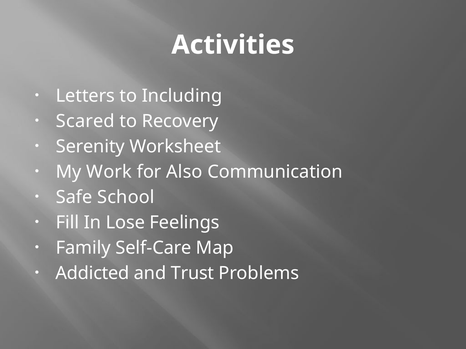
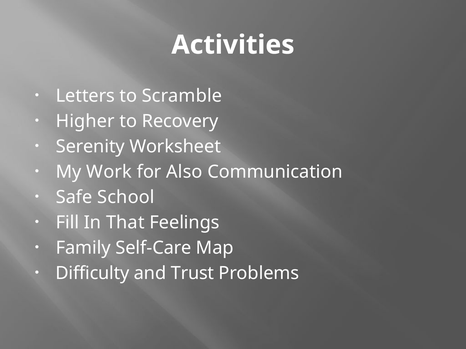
Including: Including -> Scramble
Scared: Scared -> Higher
Lose: Lose -> That
Addicted: Addicted -> Difficulty
